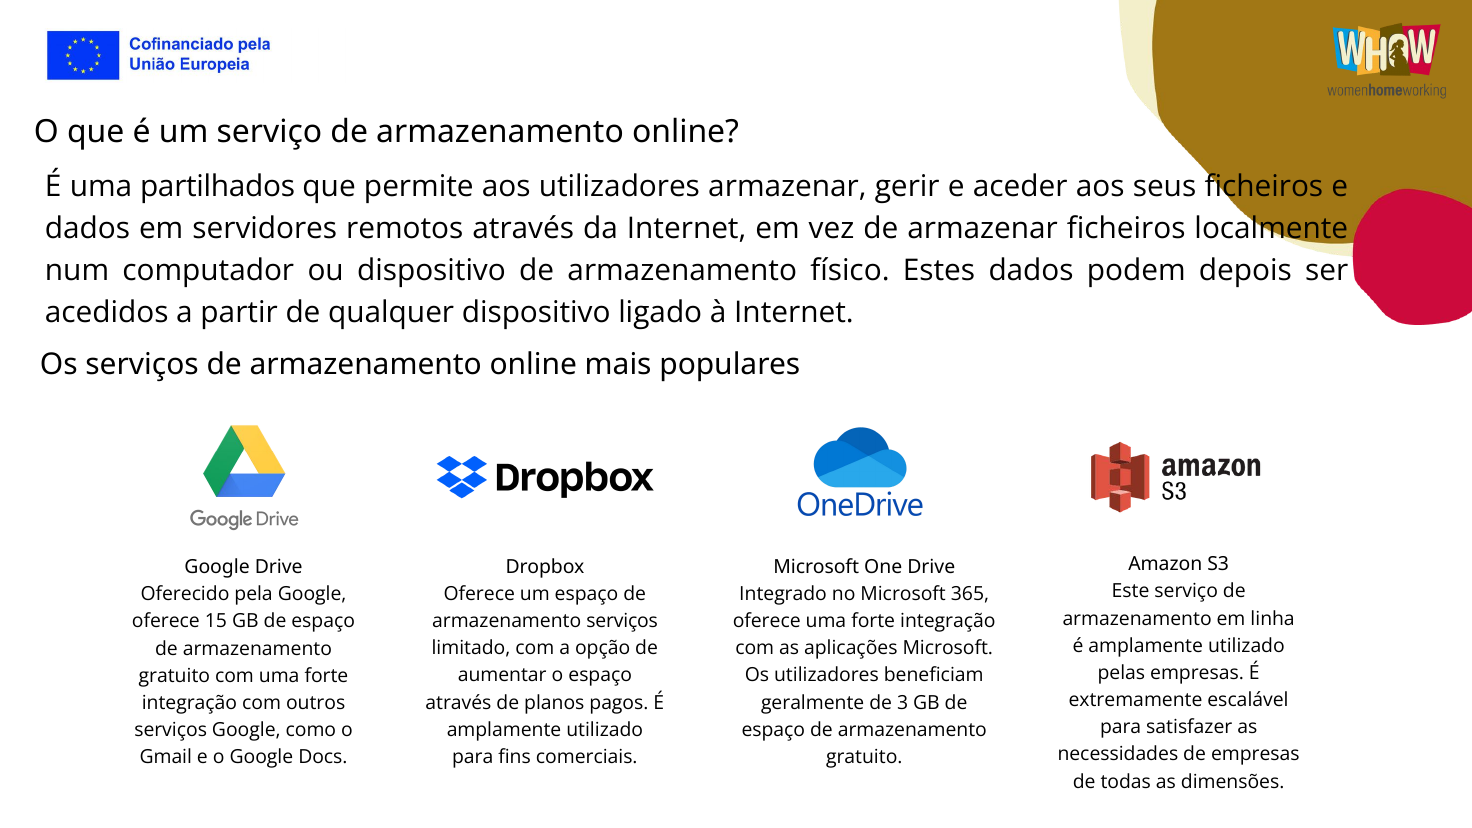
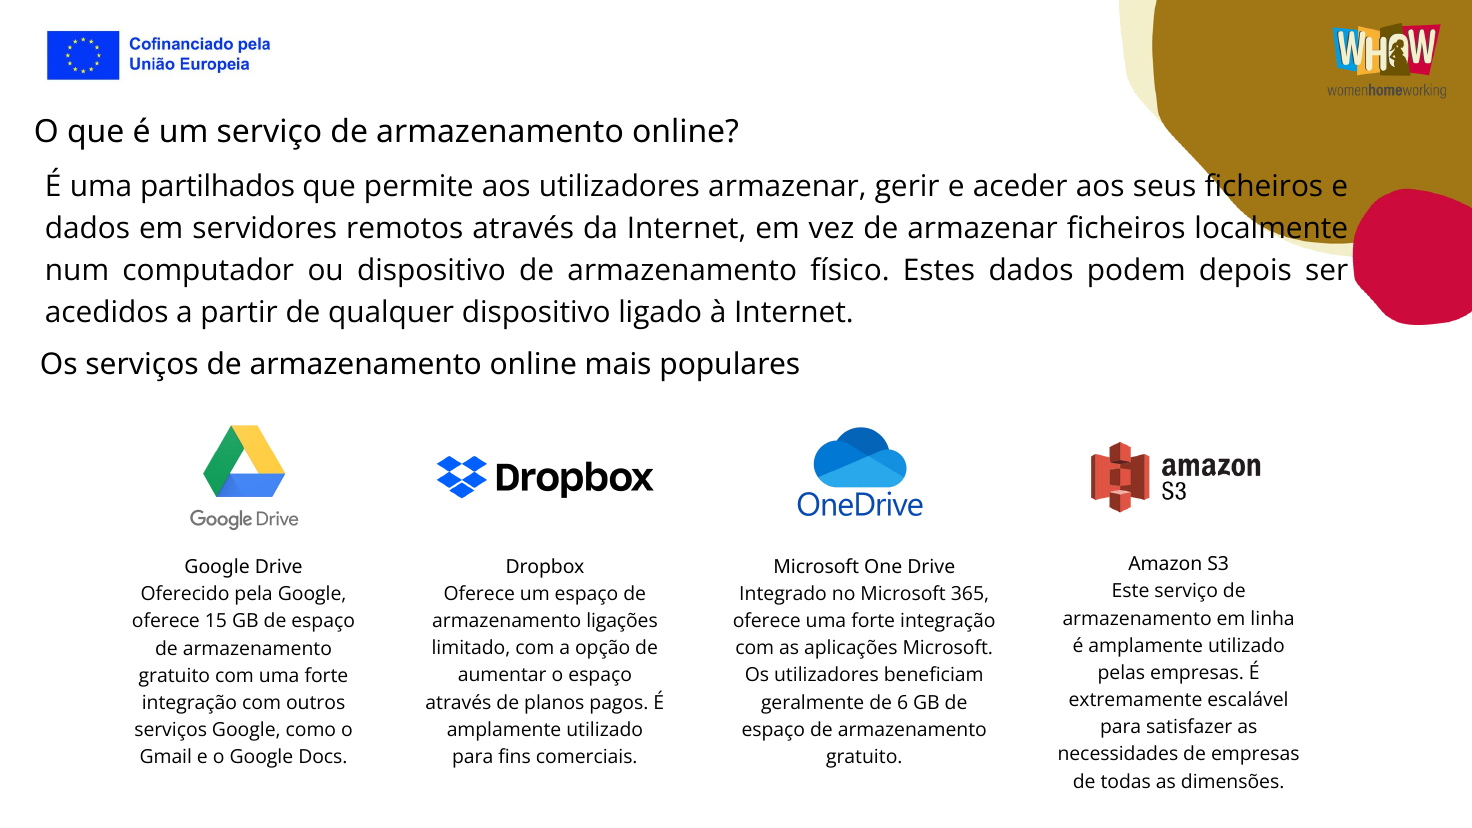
armazenamento serviços: serviços -> ligações
3: 3 -> 6
